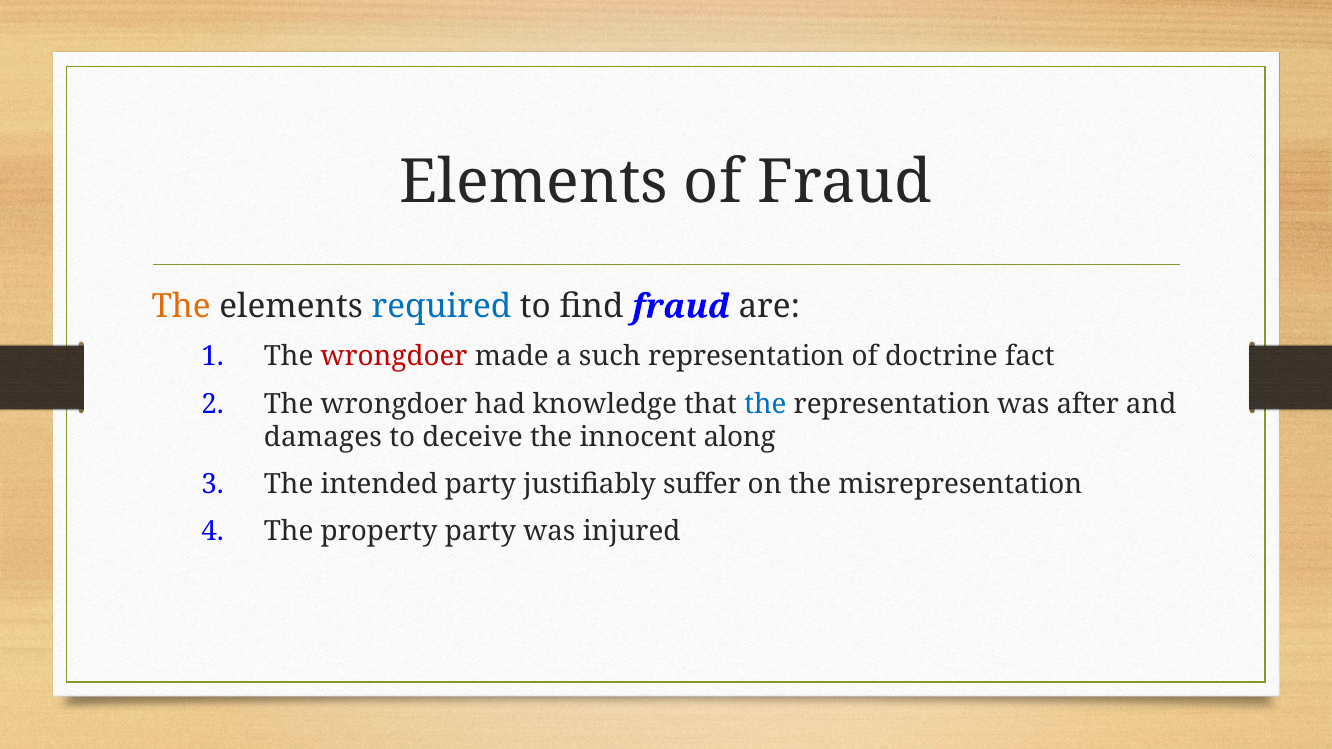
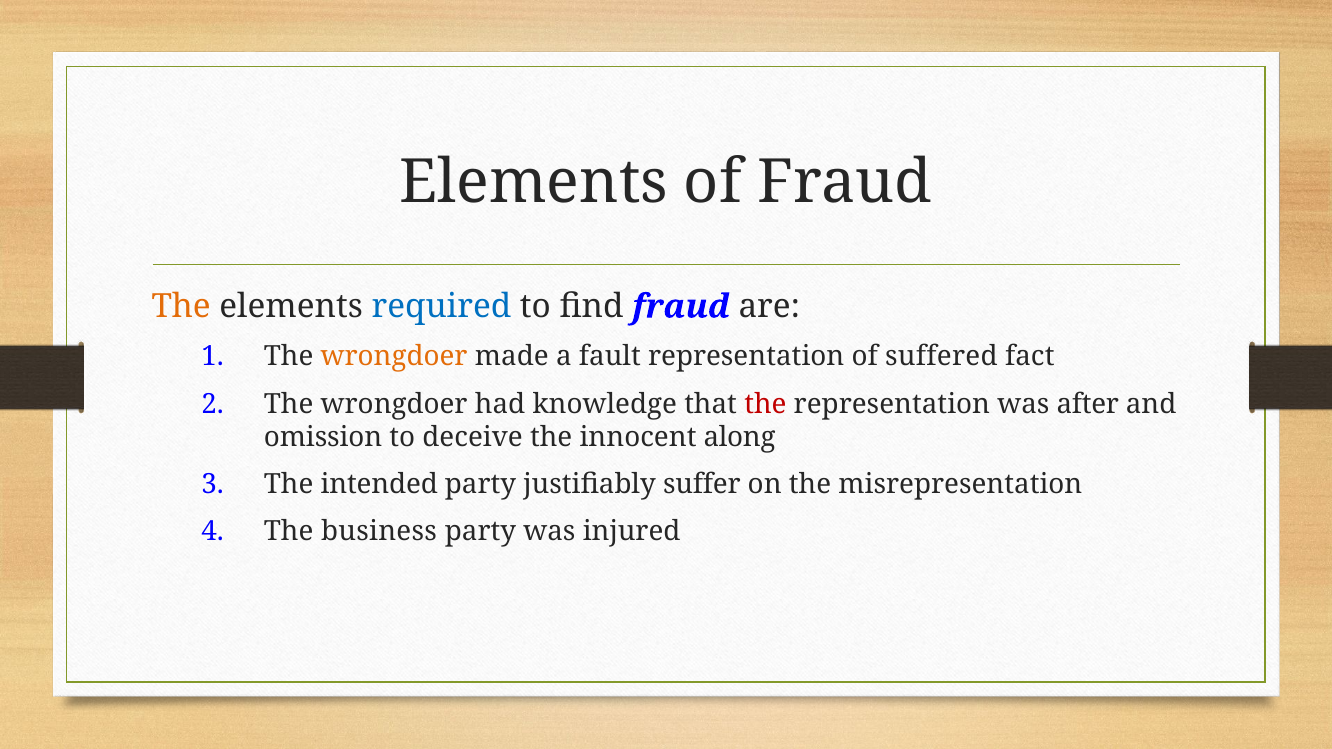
wrongdoer at (394, 357) colour: red -> orange
such: such -> fault
doctrine: doctrine -> suffered
the at (765, 404) colour: blue -> red
damages: damages -> omission
property: property -> business
